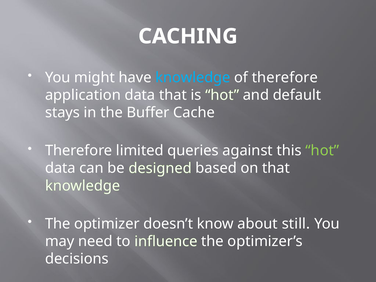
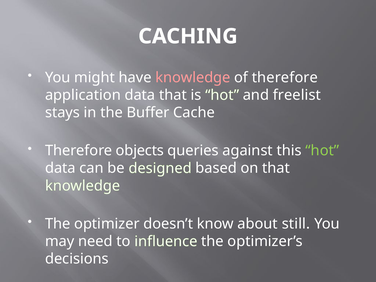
knowledge at (193, 77) colour: light blue -> pink
default: default -> freelist
limited: limited -> objects
